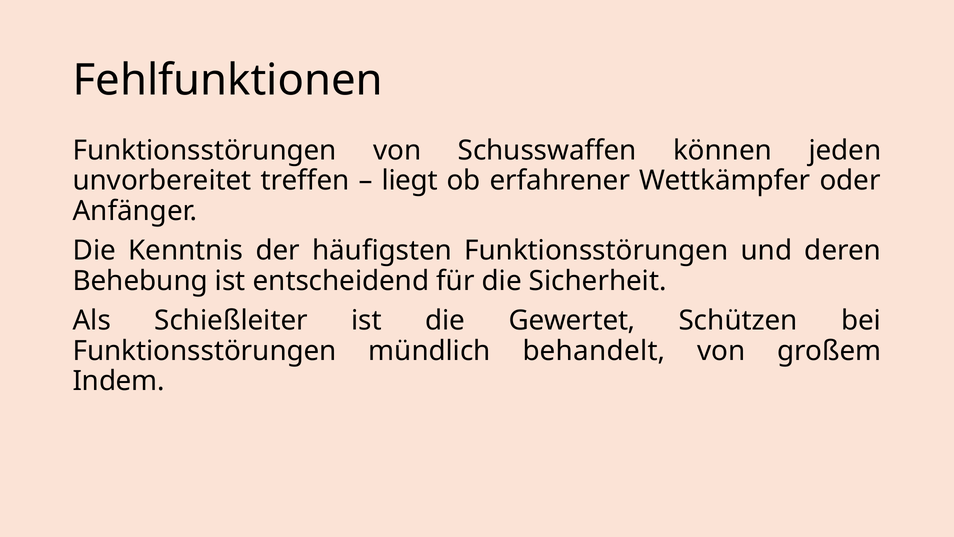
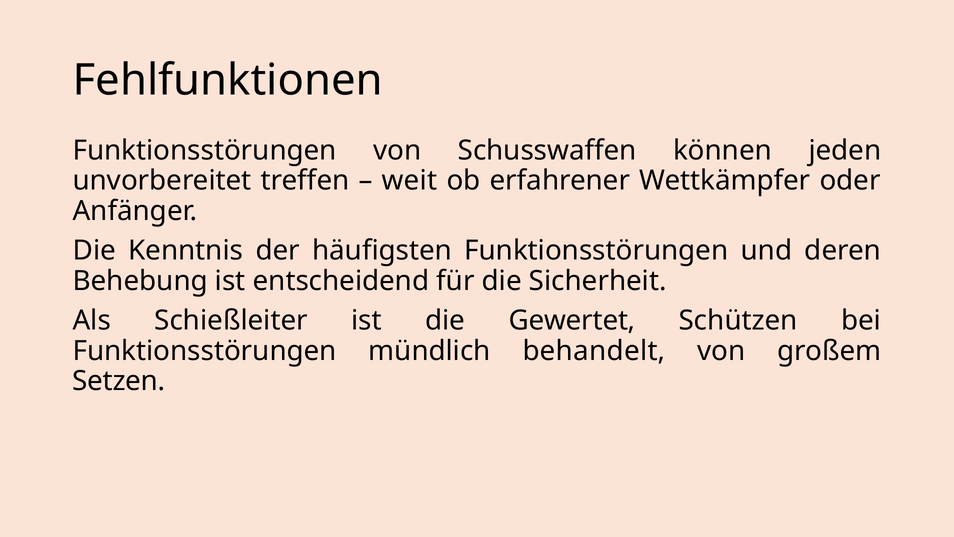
liegt: liegt -> weit
Indem: Indem -> Setzen
